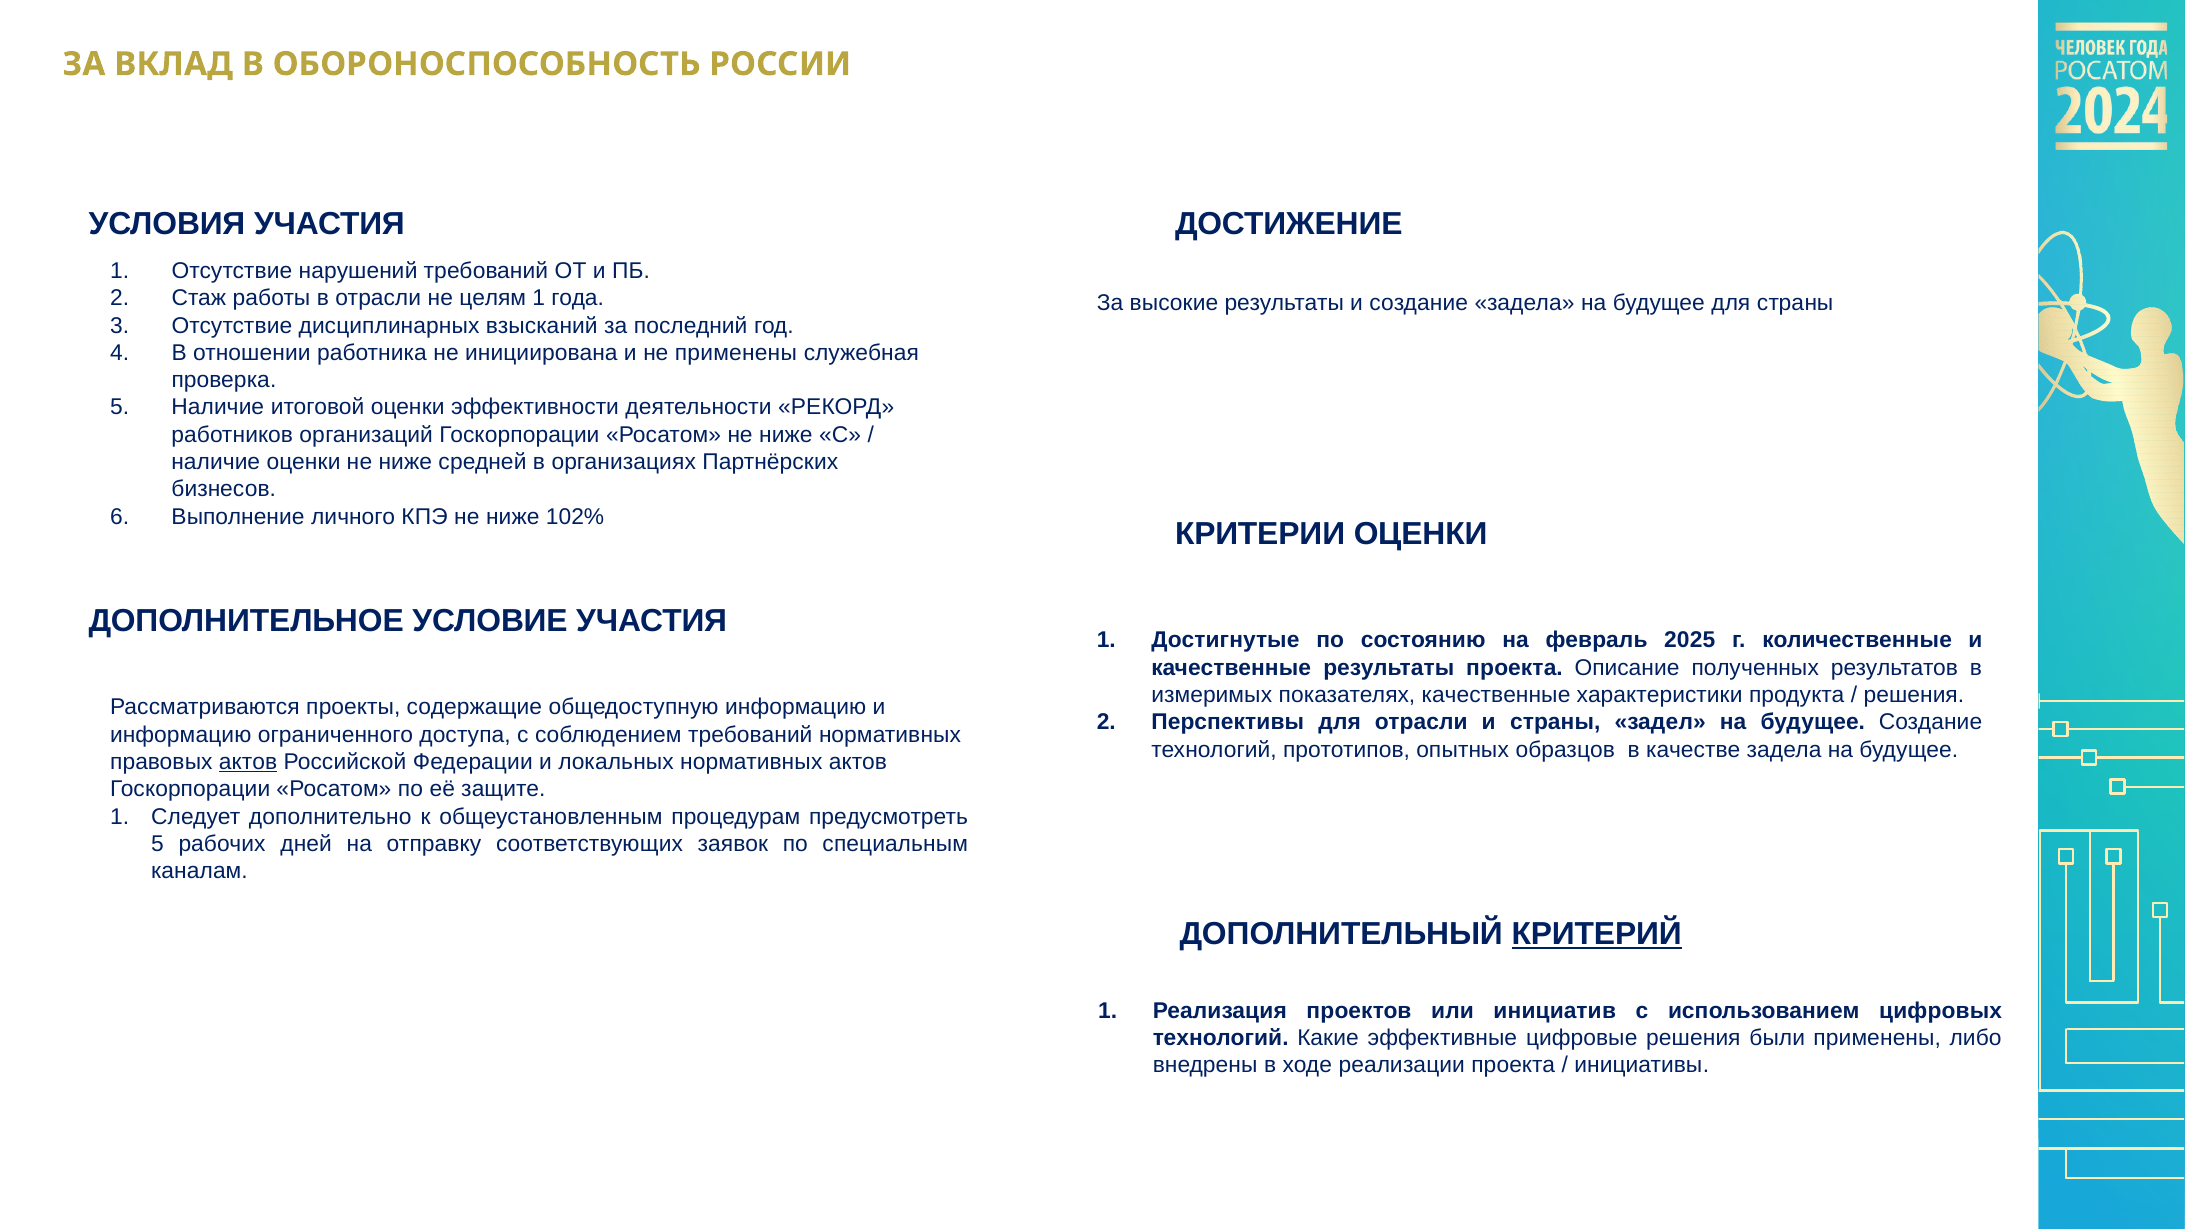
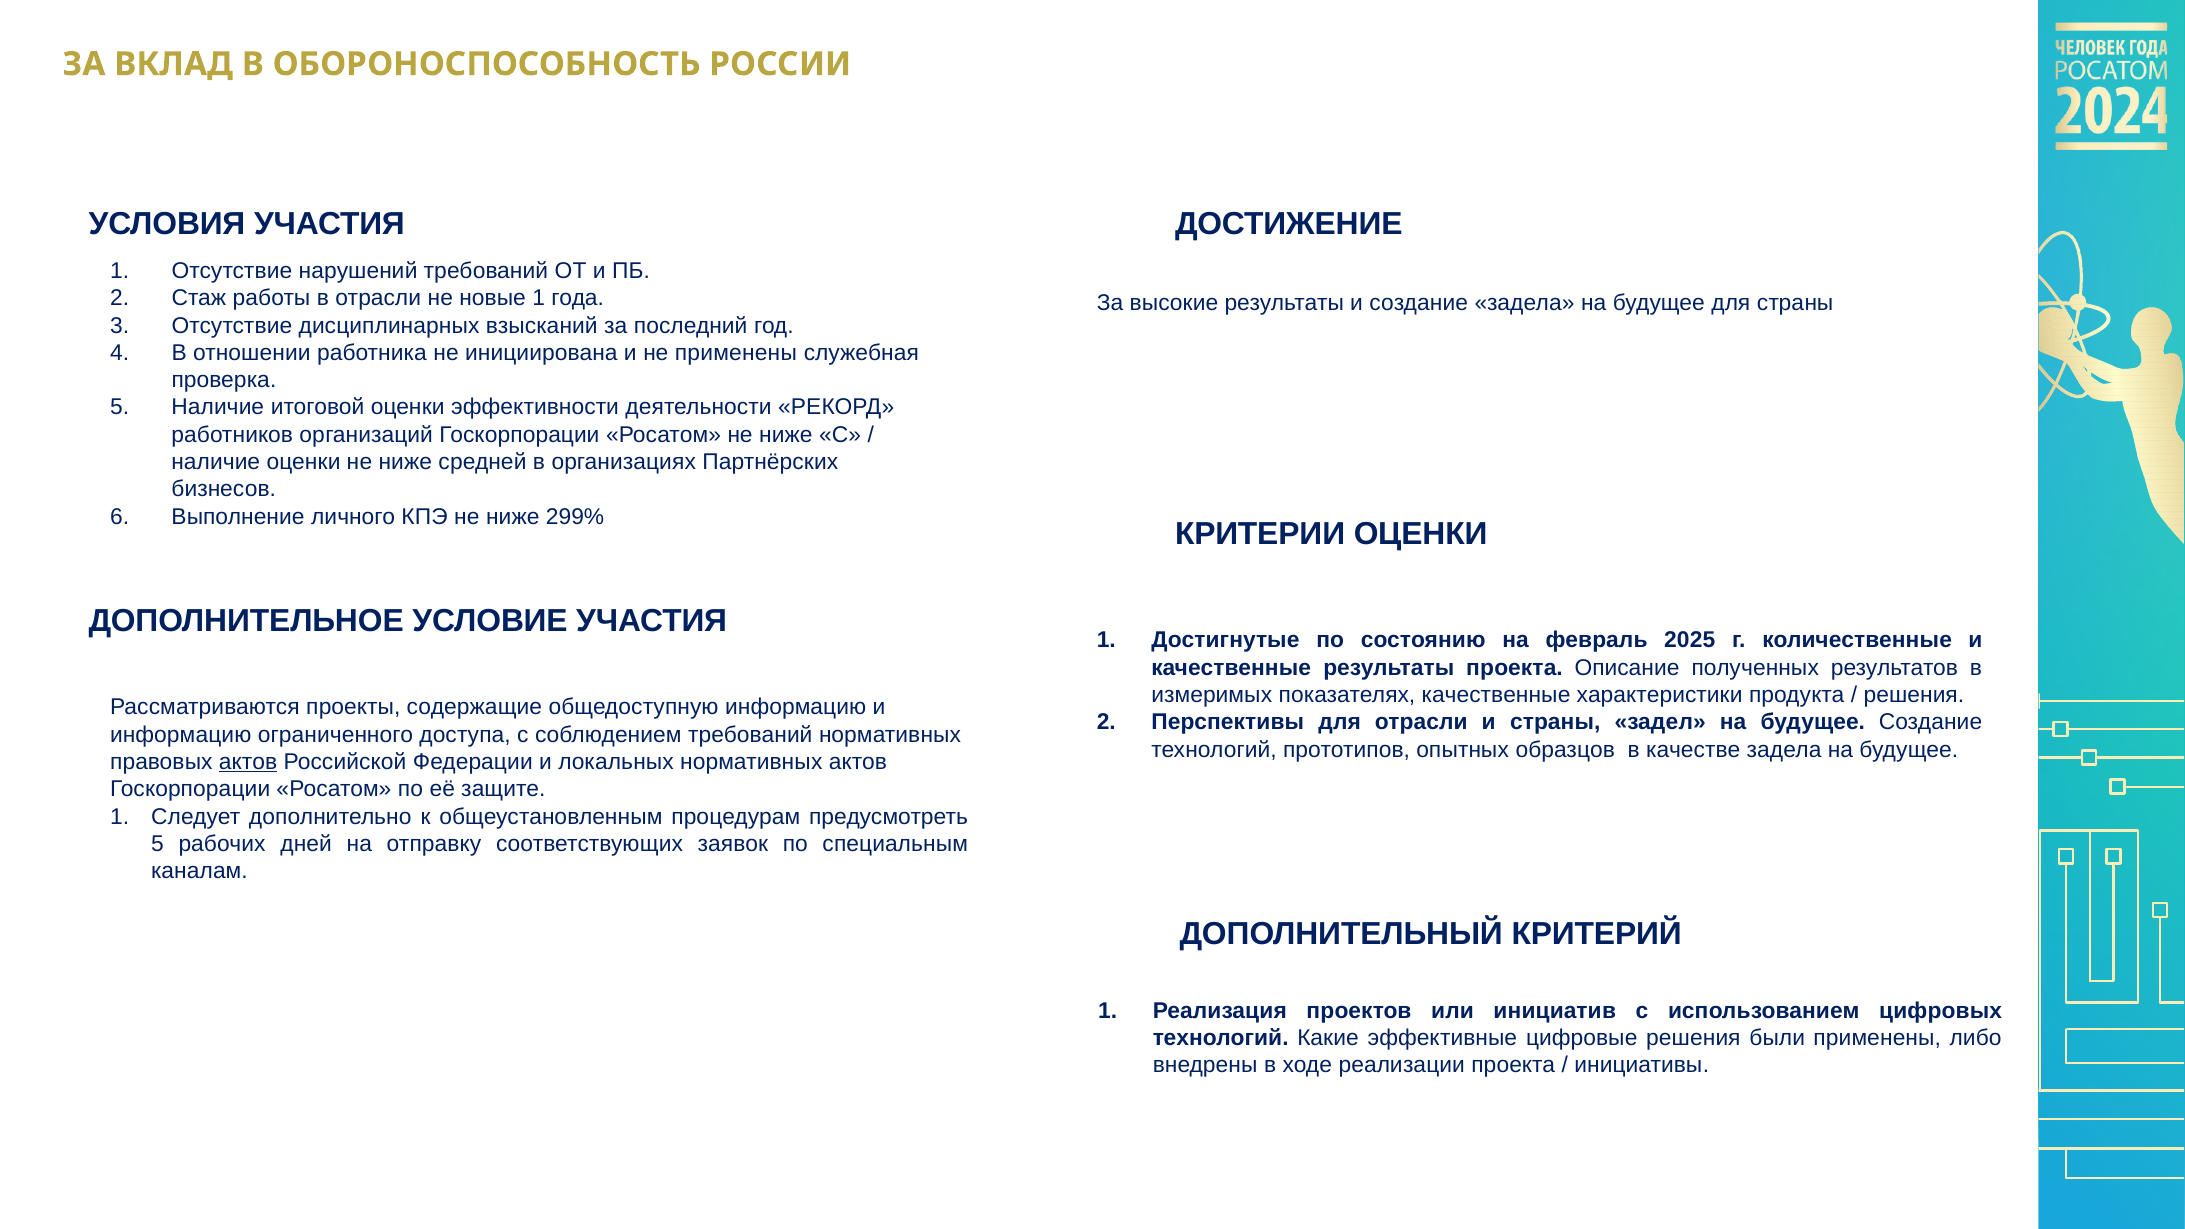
целям: целям -> новые
102%: 102% -> 299%
КРИТЕРИЙ underline: present -> none
